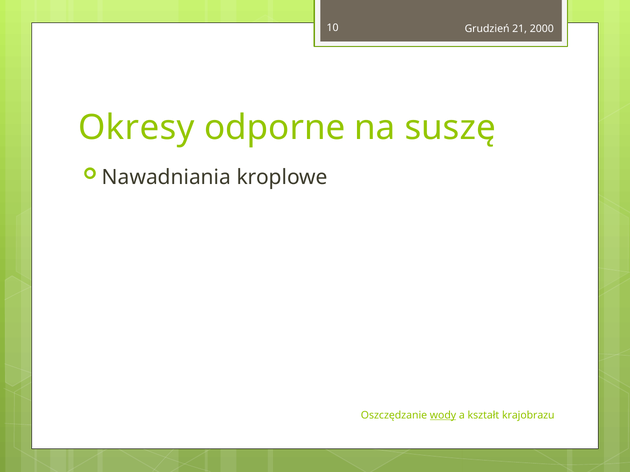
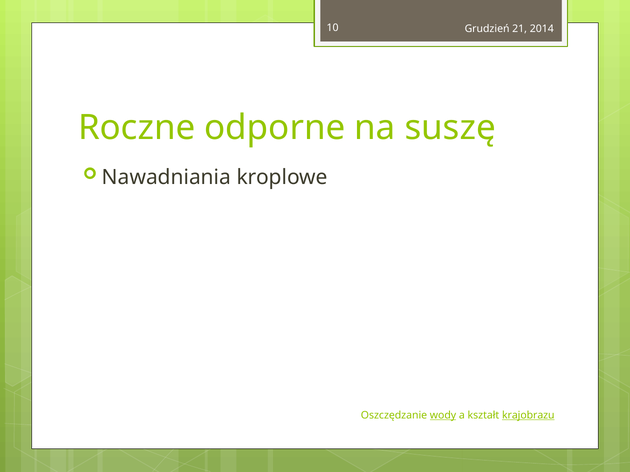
2000: 2000 -> 2014
Okresy: Okresy -> Roczne
krajobrazu underline: none -> present
